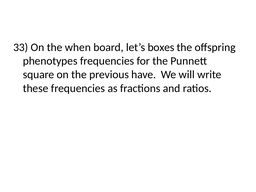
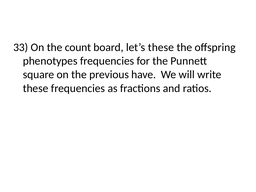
when: when -> count
let’s boxes: boxes -> these
